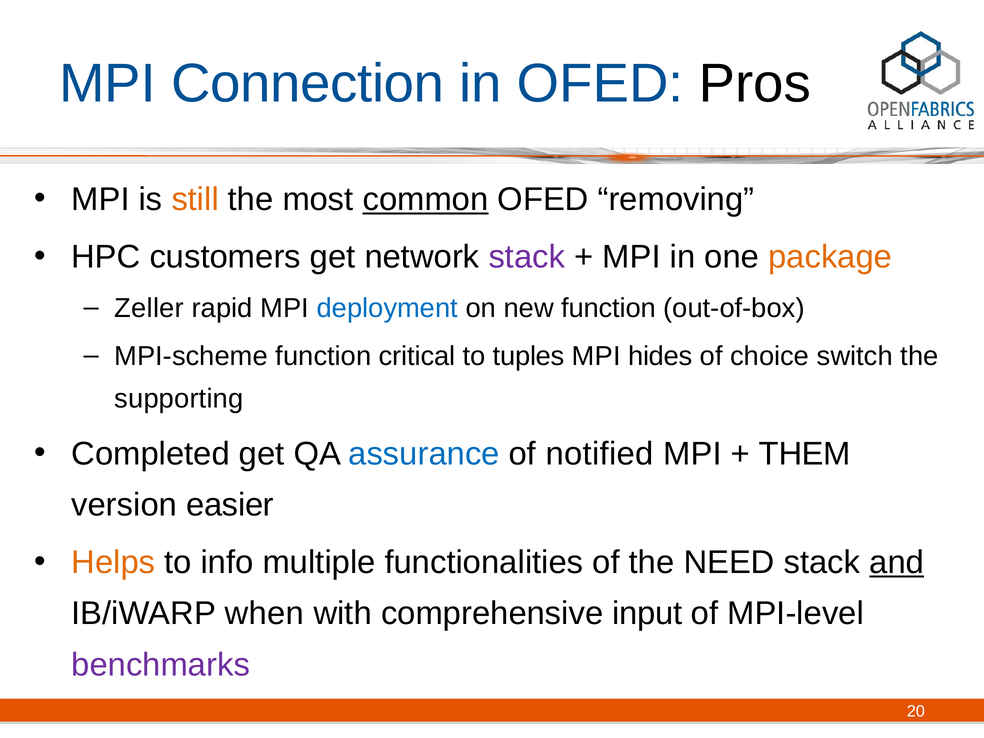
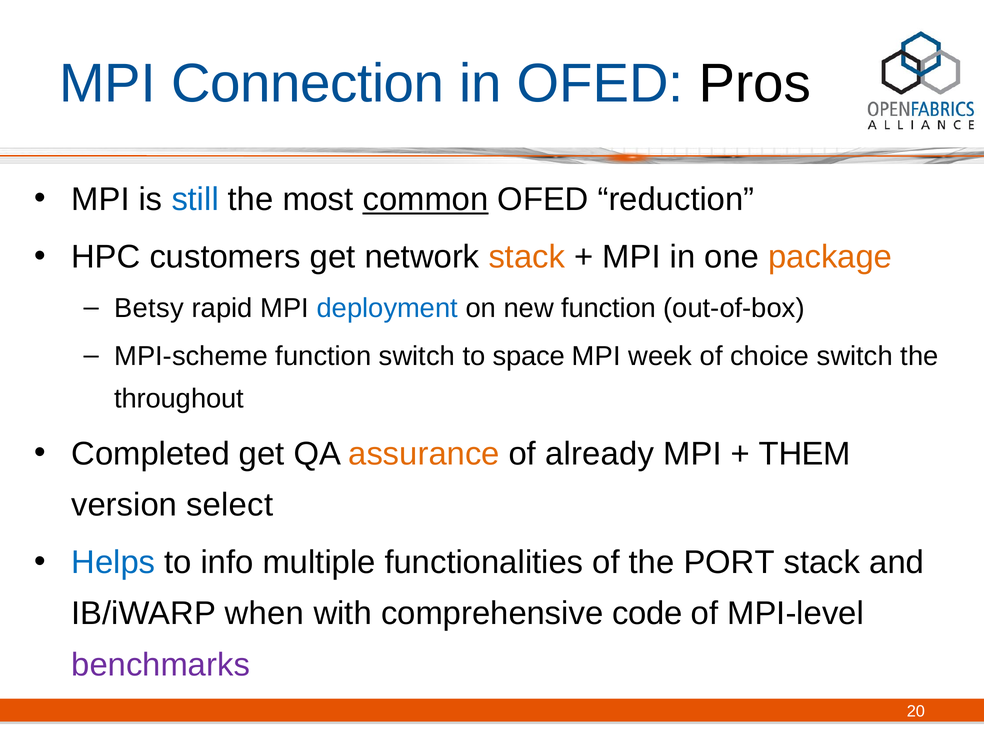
still colour: orange -> blue
removing: removing -> reduction
stack at (527, 257) colour: purple -> orange
Zeller: Zeller -> Betsy
function critical: critical -> switch
tuples: tuples -> space
hides: hides -> week
supporting: supporting -> throughout
assurance colour: blue -> orange
notified: notified -> already
easier: easier -> select
Helps colour: orange -> blue
NEED: NEED -> PORT
and underline: present -> none
input: input -> code
